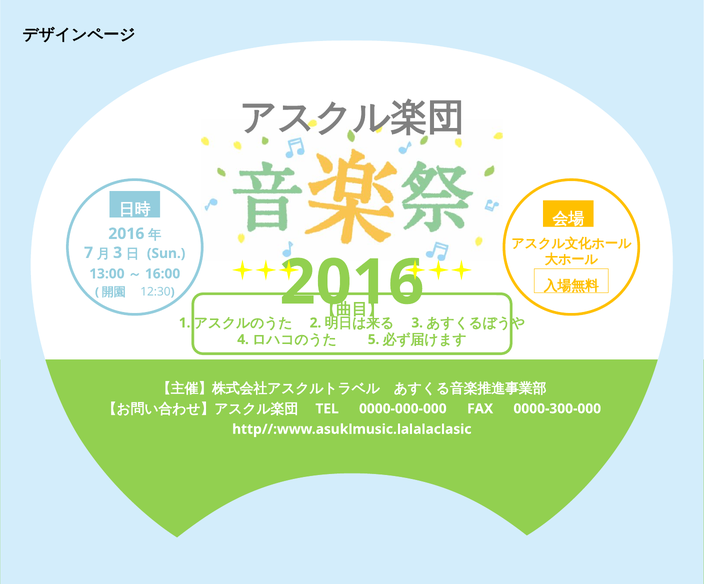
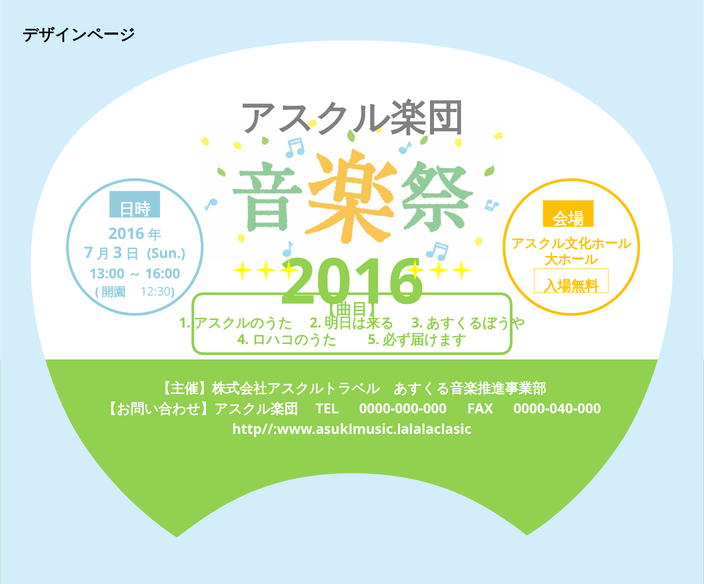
0000-300-000: 0000-300-000 -> 0000-040-000
